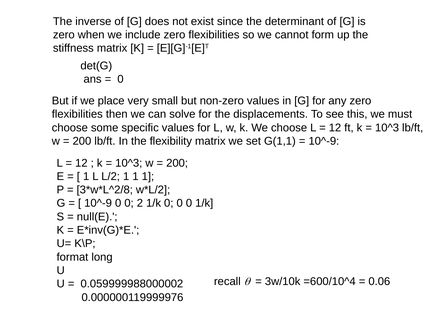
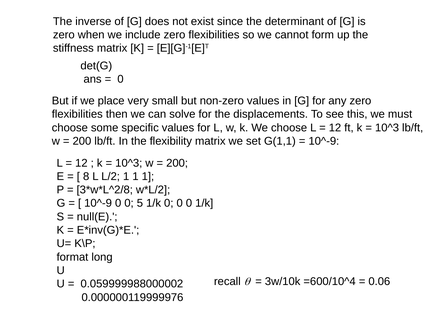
1 at (86, 176): 1 -> 8
2: 2 -> 5
